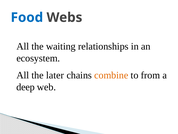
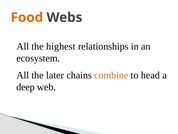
Food colour: blue -> orange
waiting: waiting -> highest
from: from -> head
